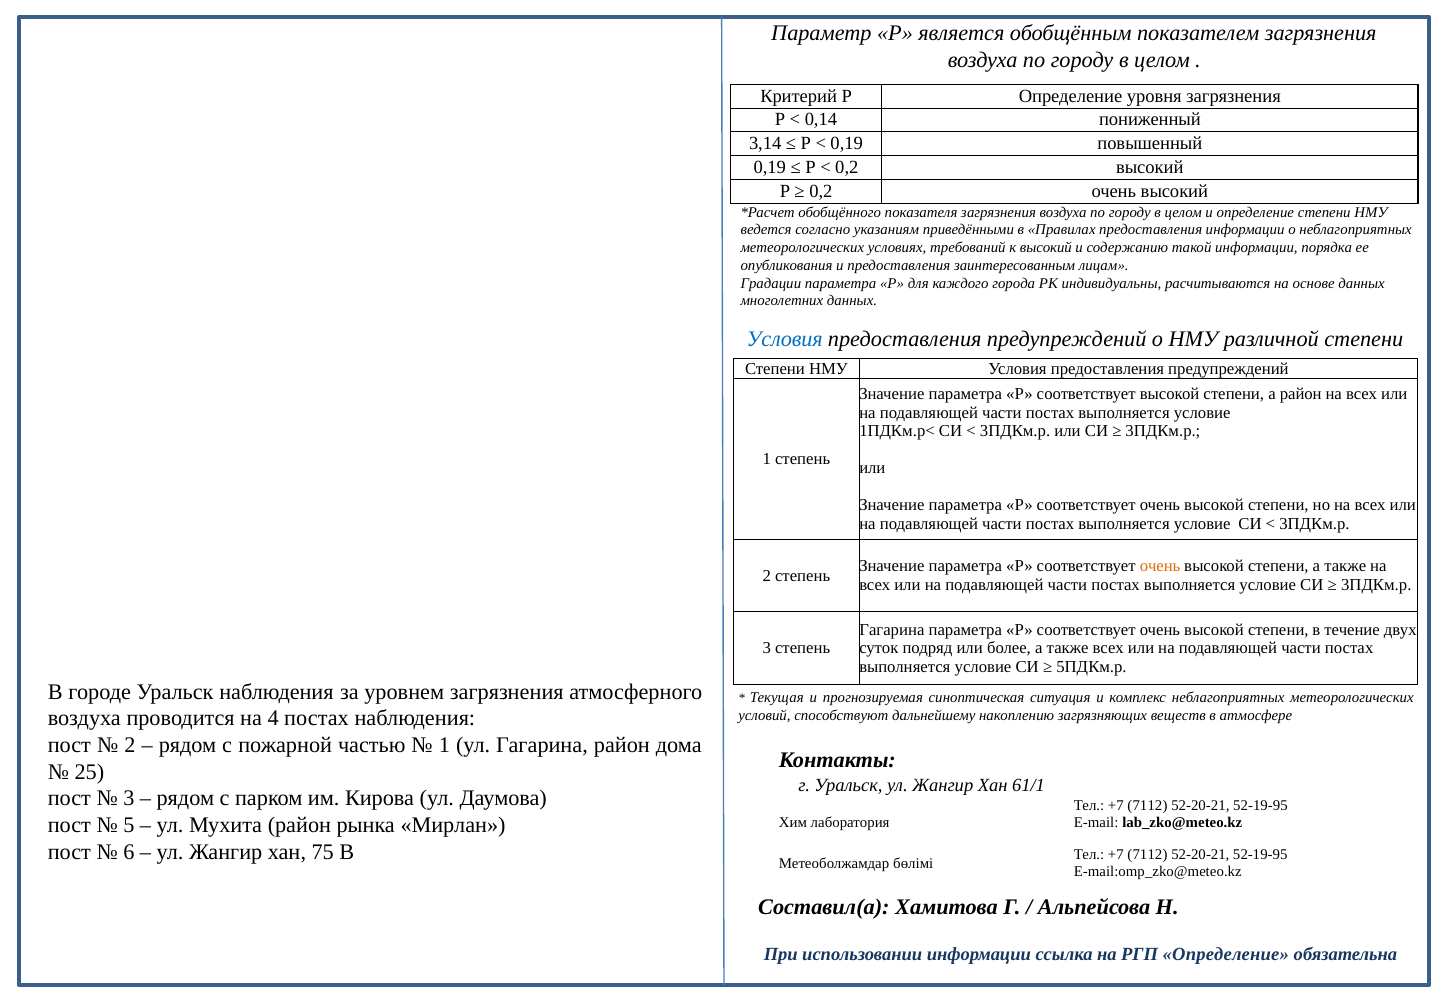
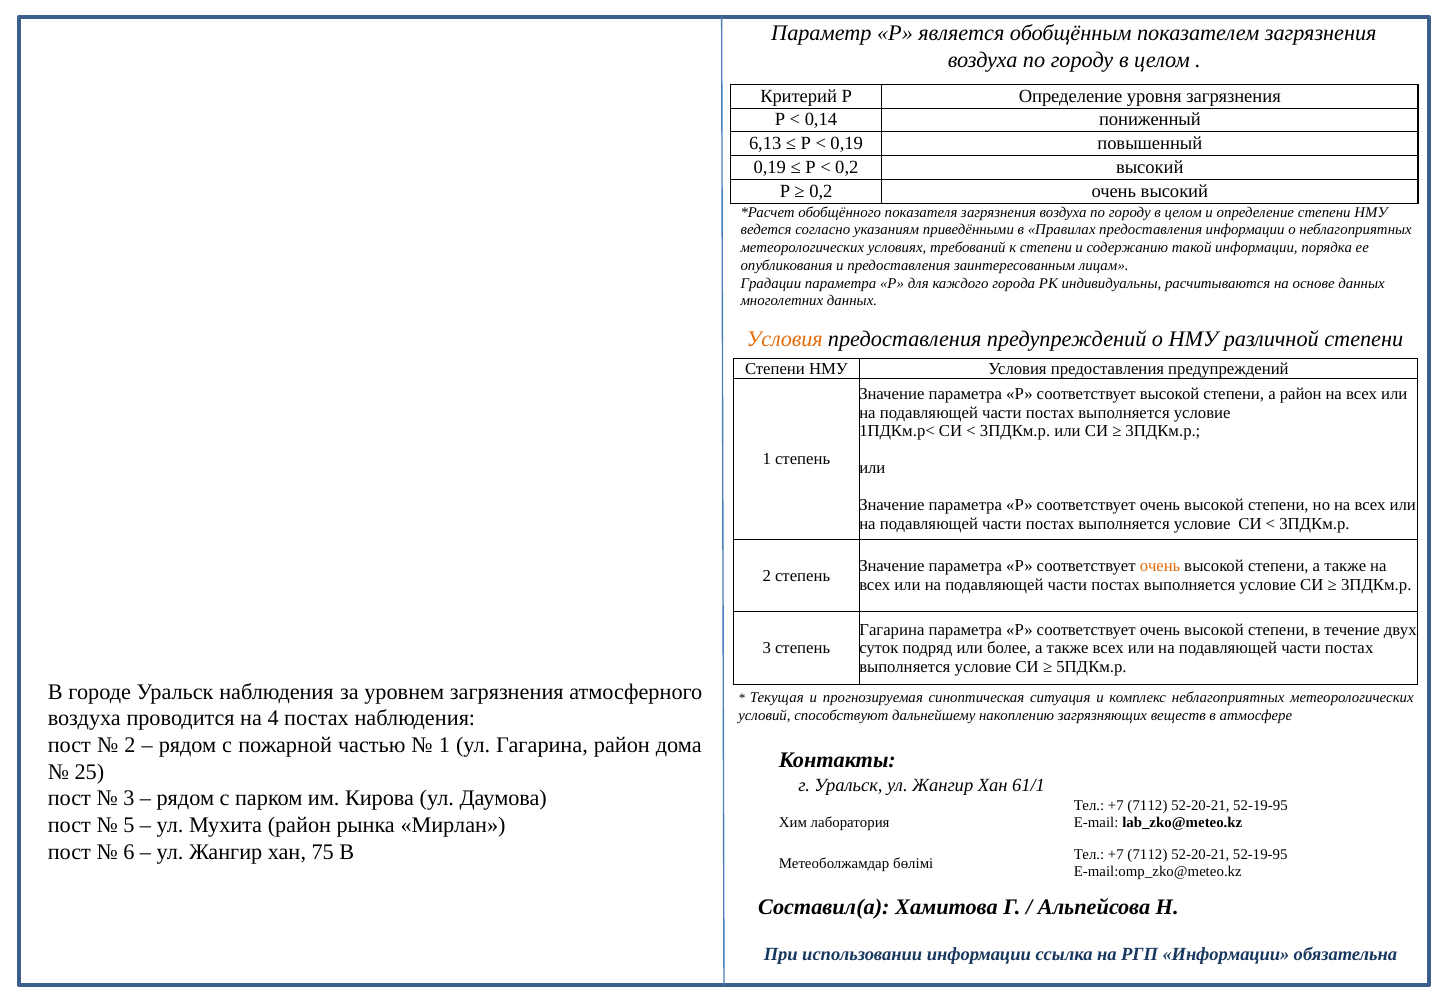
3,14: 3,14 -> 6,13
к высокий: высокий -> степени
Условия at (785, 339) colour: blue -> orange
РГП Определение: Определение -> Информации
